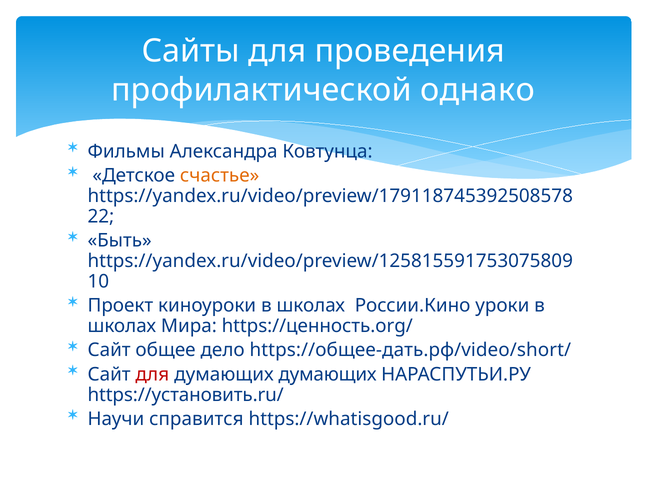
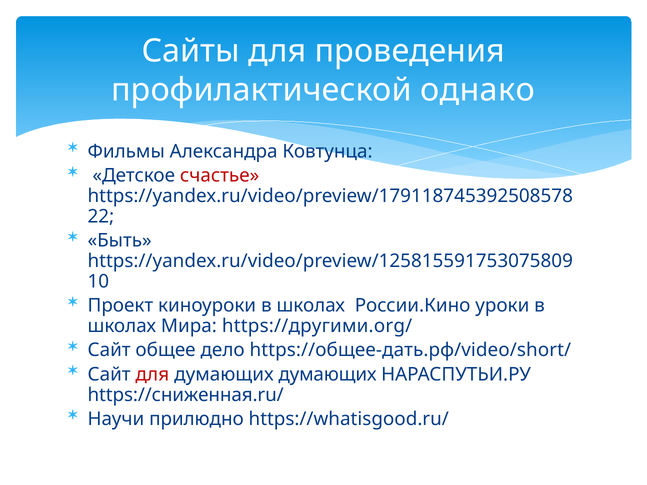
счастье colour: orange -> red
https://ценность.org/: https://ценность.org/ -> https://другими.org/
https://установить.ru/: https://установить.ru/ -> https://сниженная.ru/
справится: справится -> прилюдно
